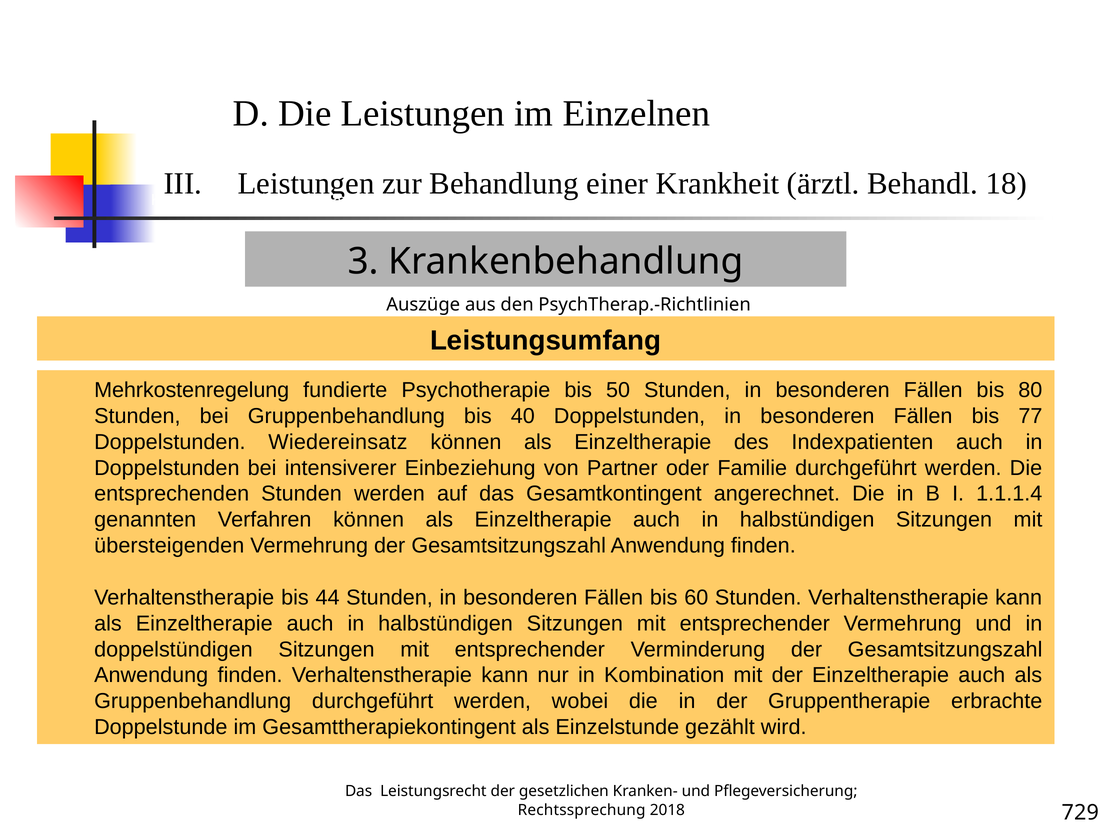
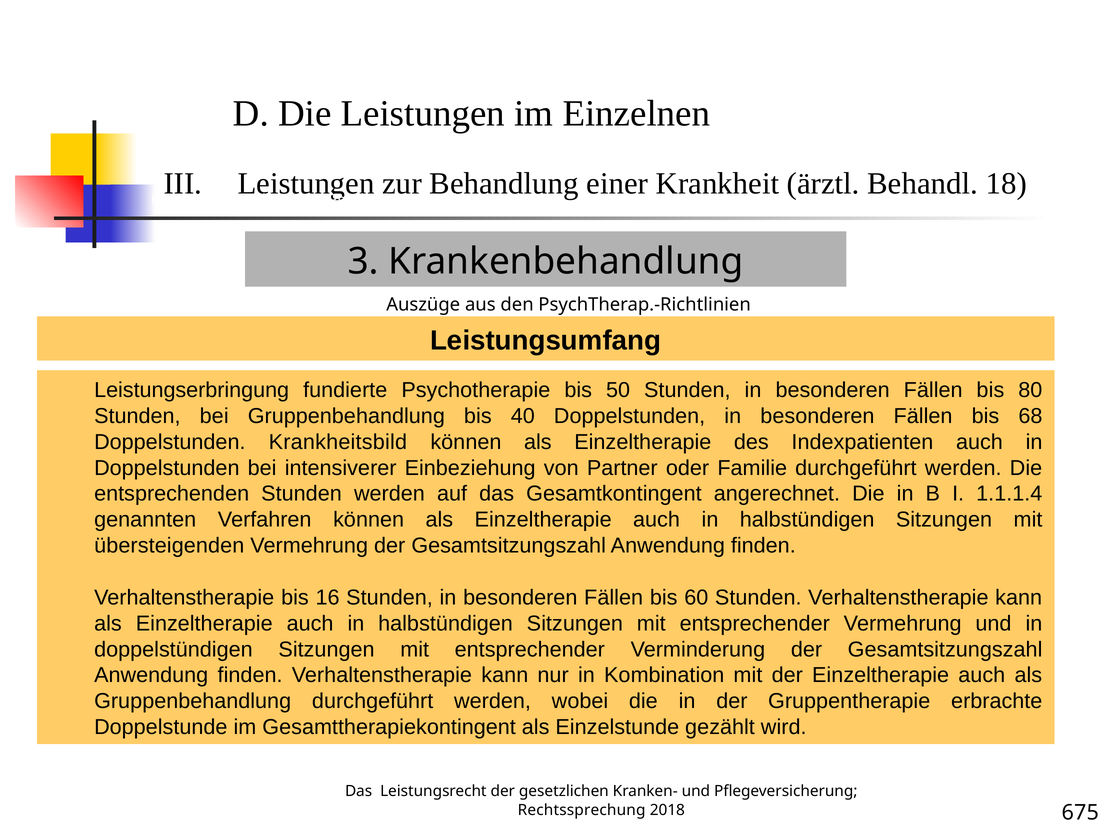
Mehrkostenregelung: Mehrkostenregelung -> Leistungserbringung
77: 77 -> 68
Wiedereinsatz: Wiedereinsatz -> Krankheitsbild
44: 44 -> 16
729: 729 -> 675
